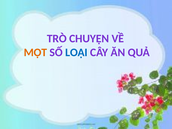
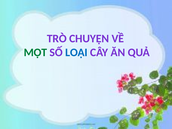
MỘT colour: orange -> green
